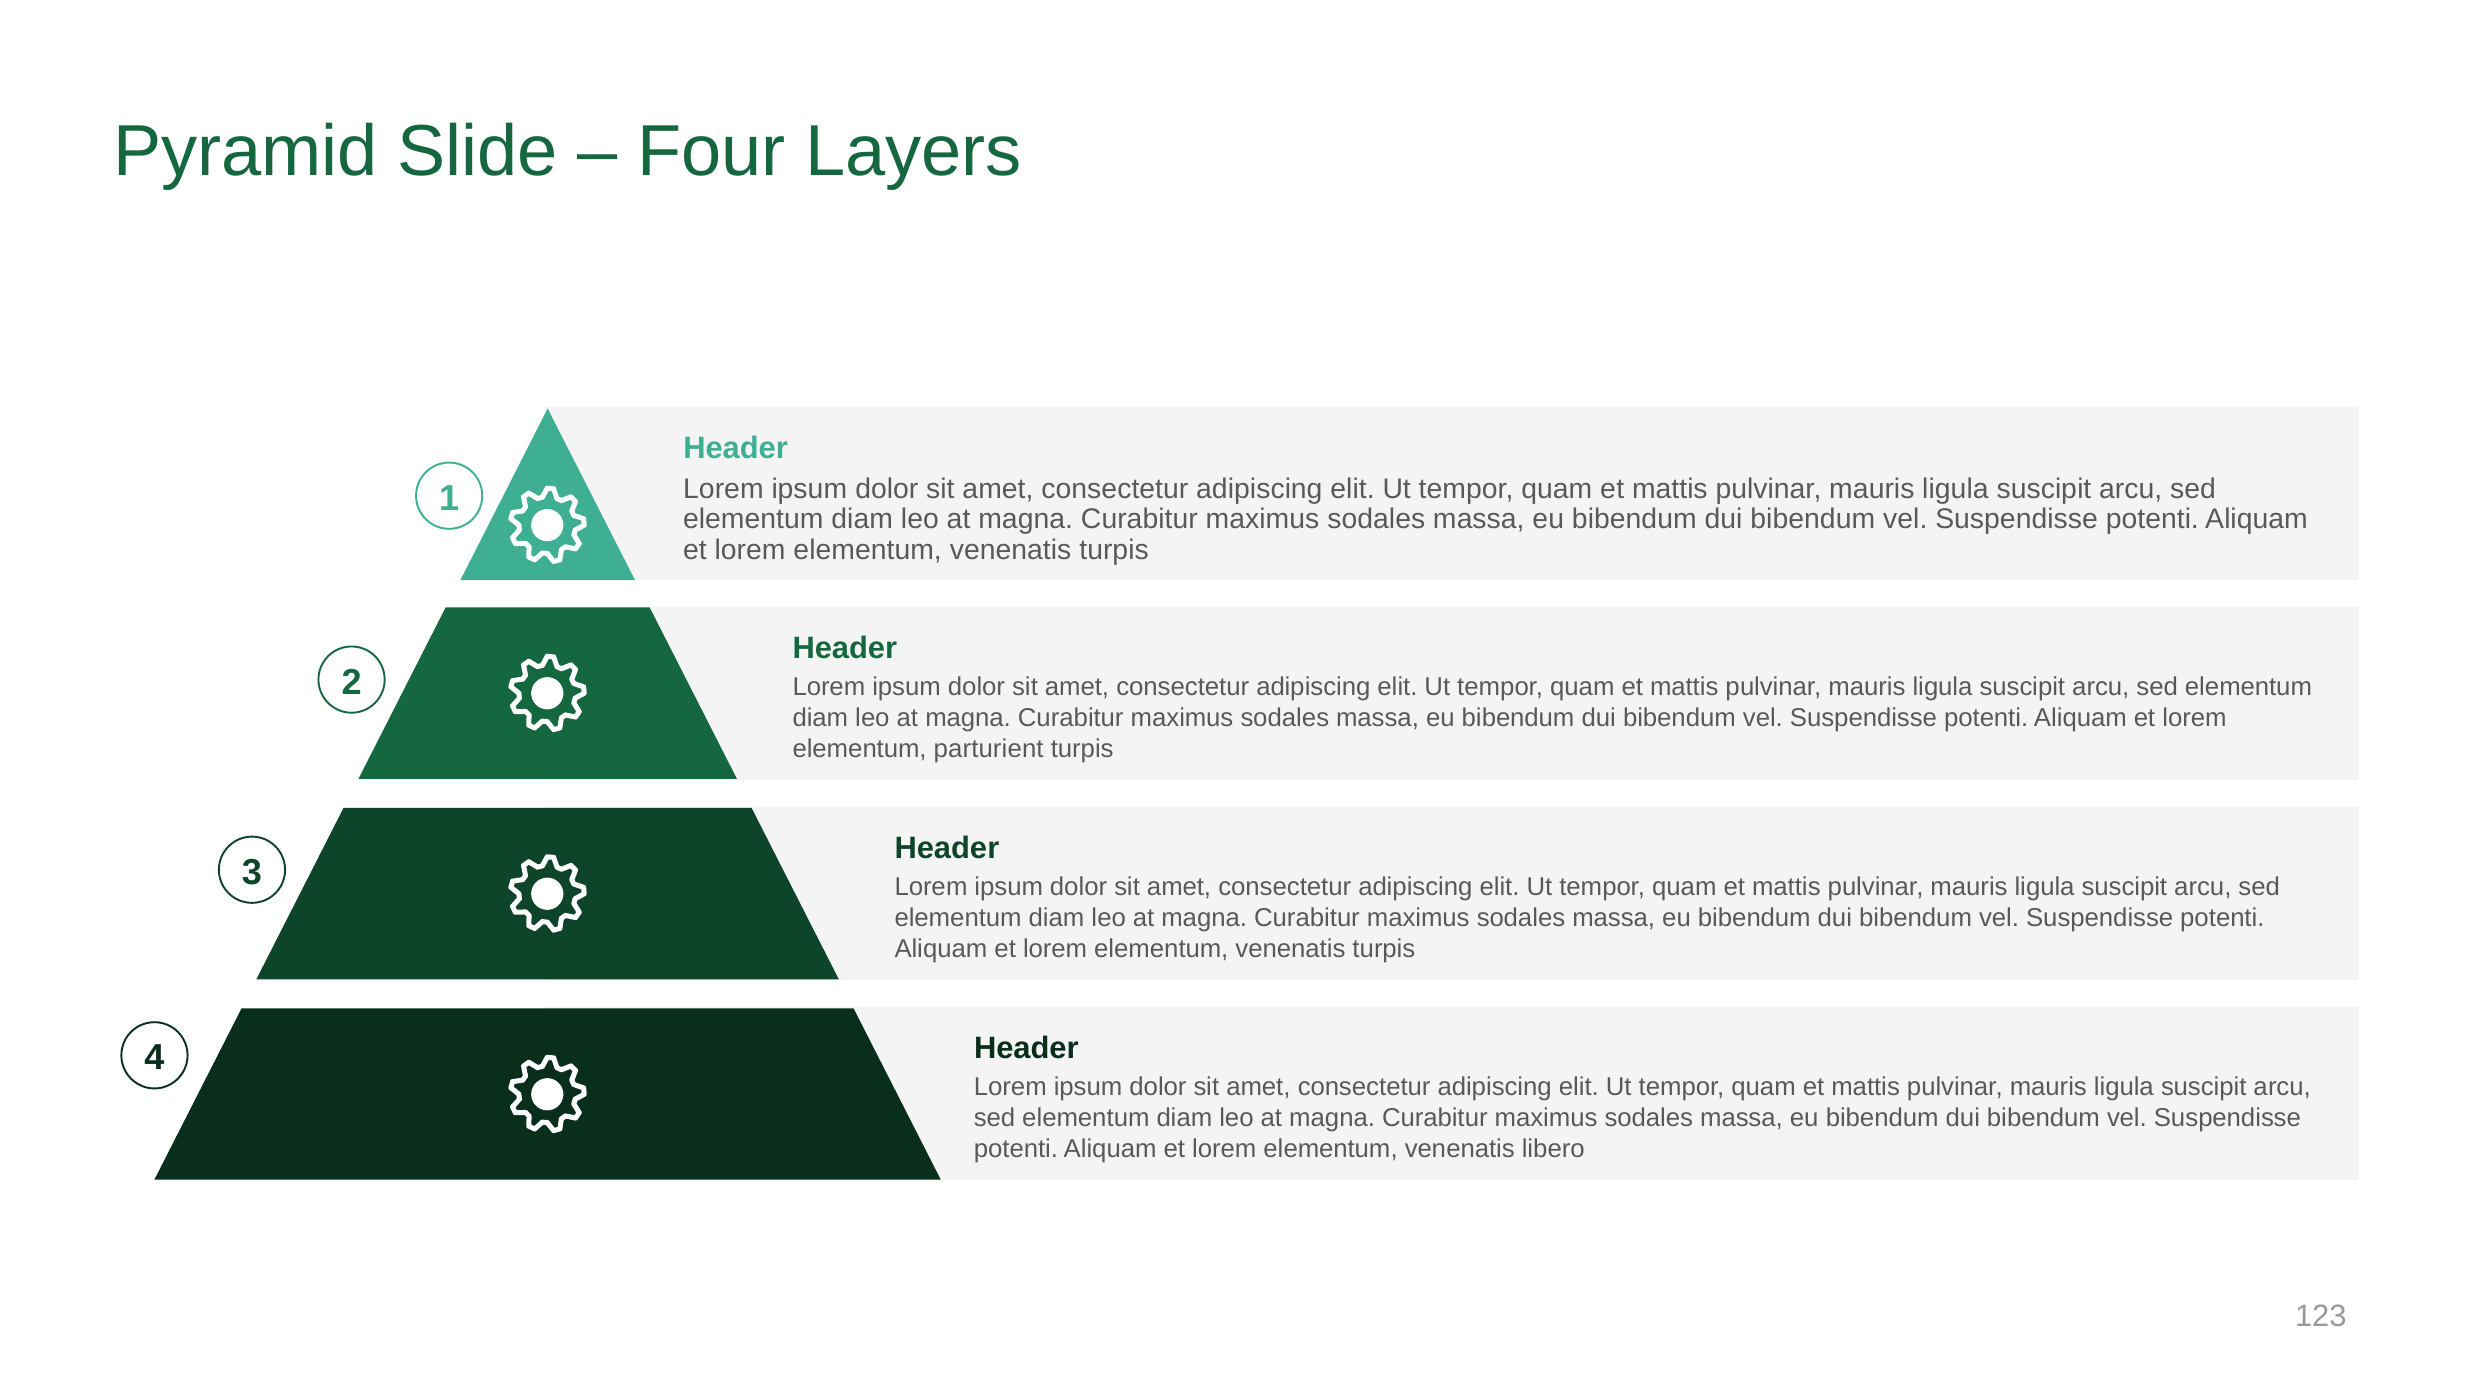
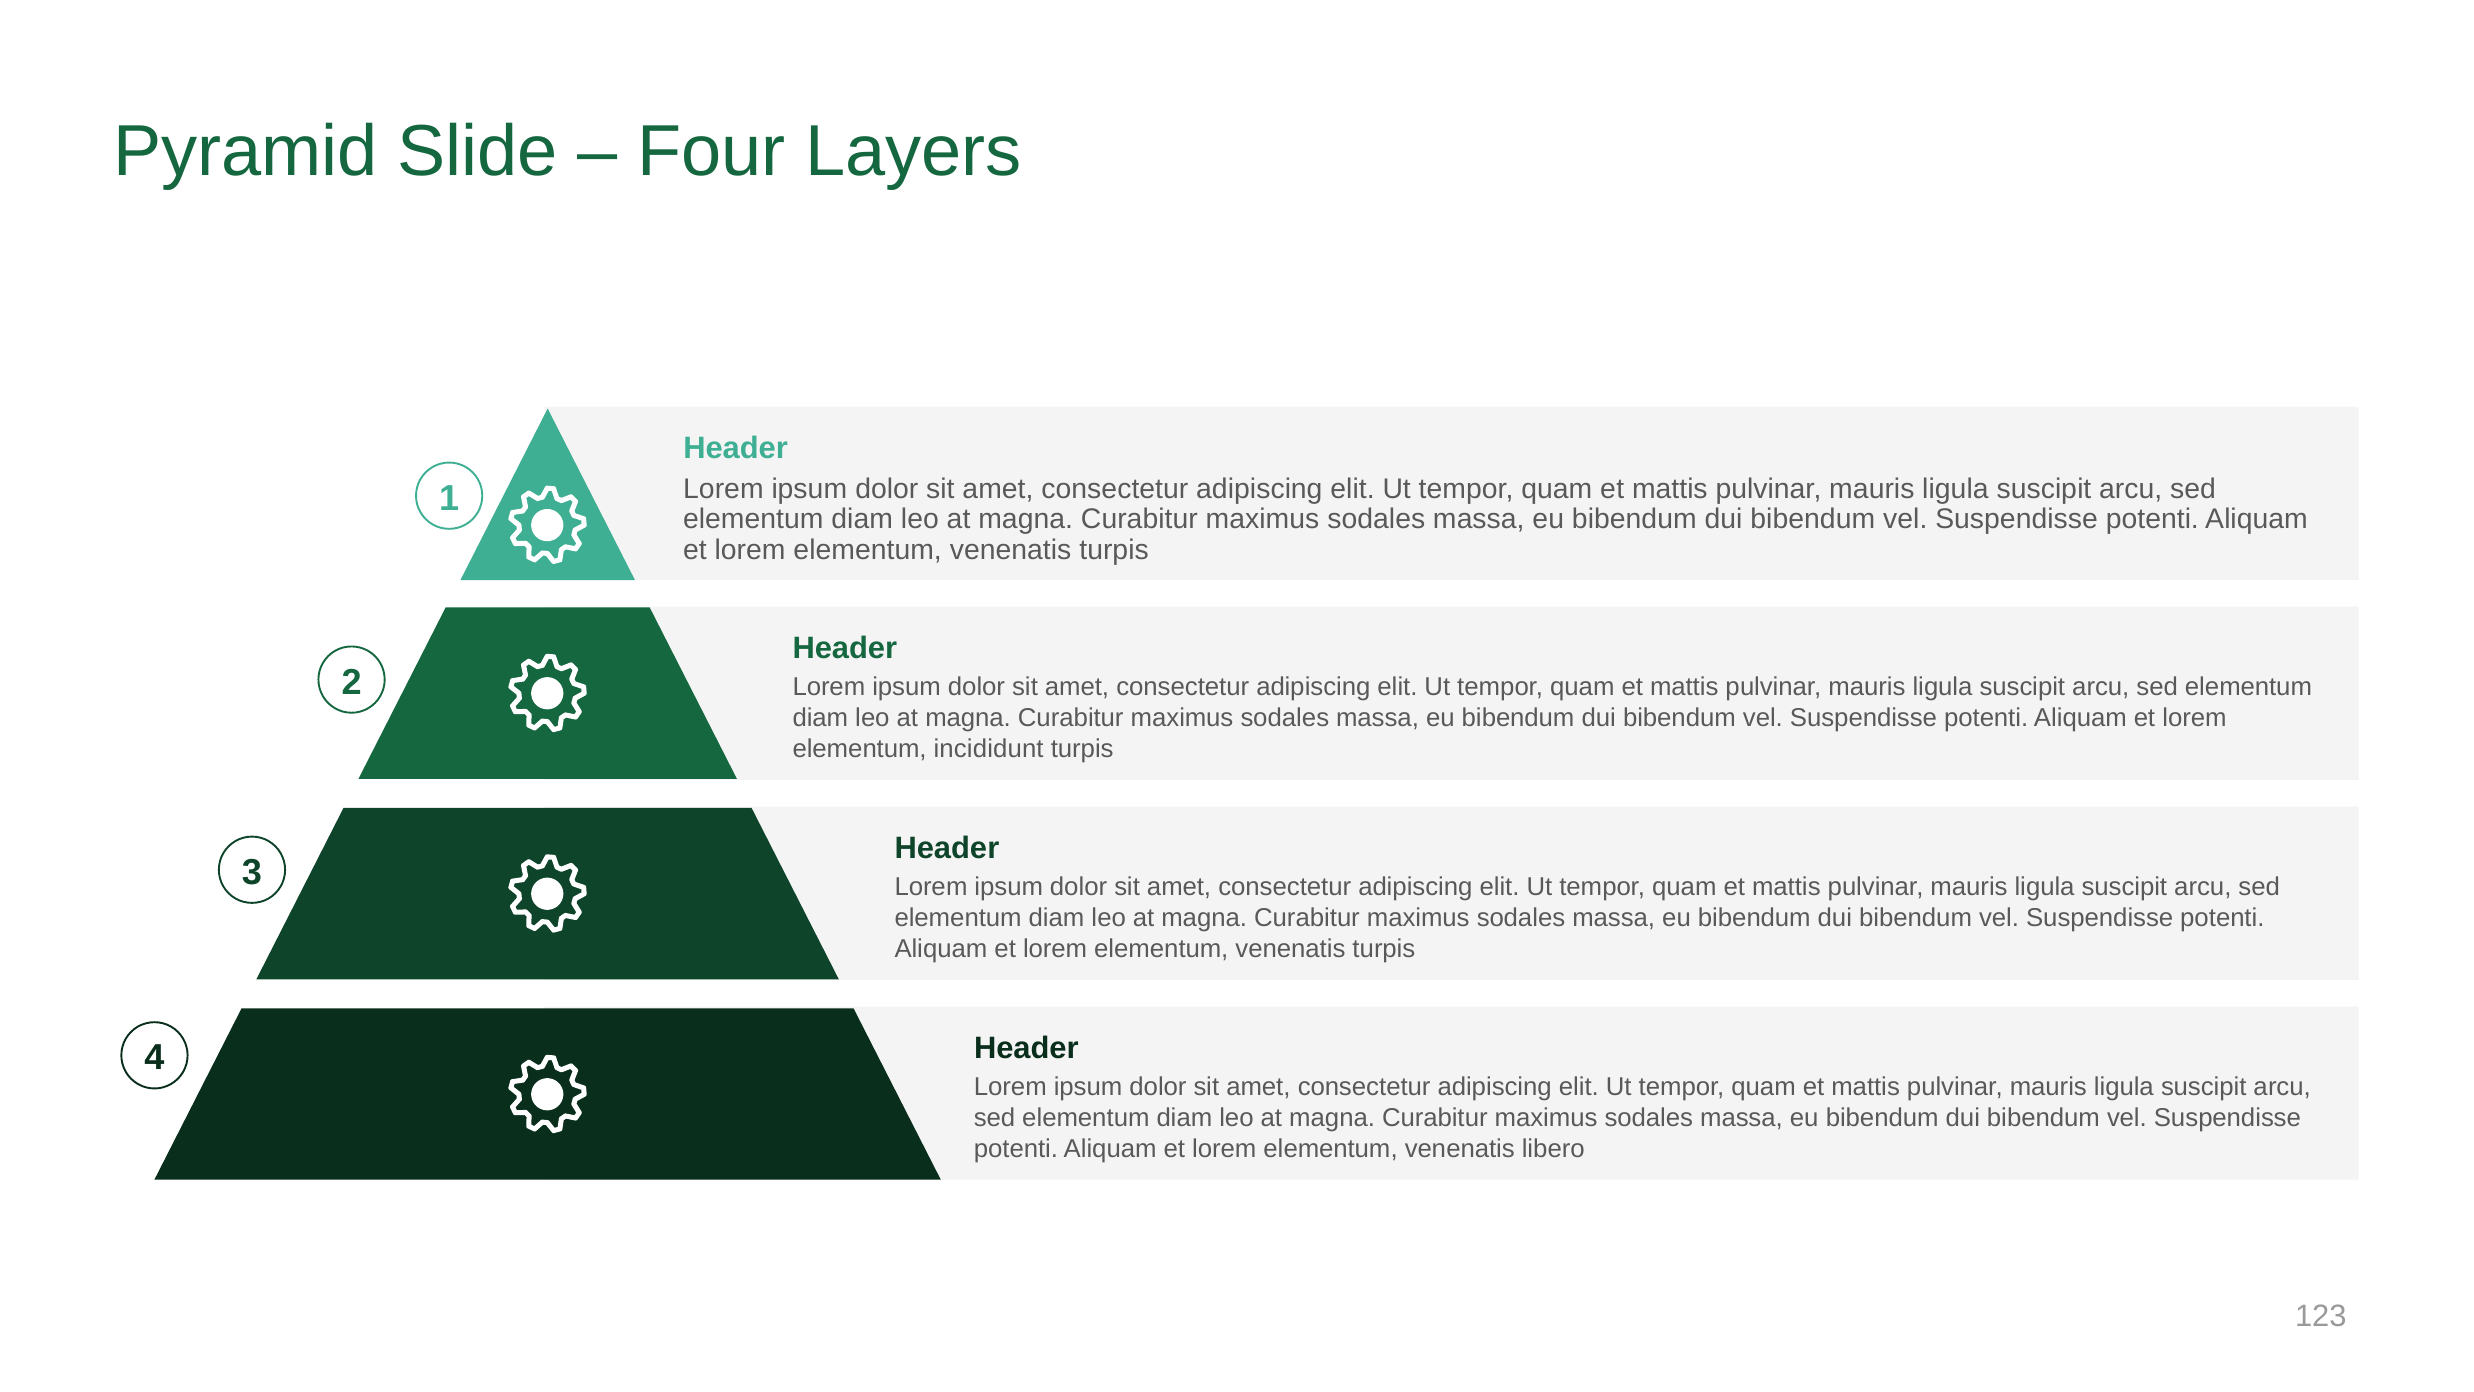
parturient: parturient -> incididunt
